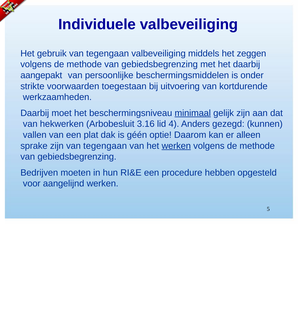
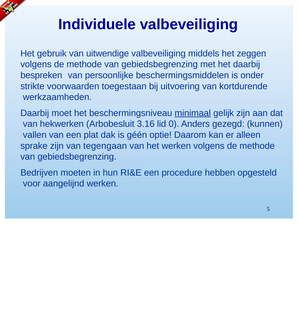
gebruik van tegengaan: tegengaan -> uitwendige
aangepakt: aangepakt -> bespreken
4: 4 -> 0
werken at (176, 146) underline: present -> none
